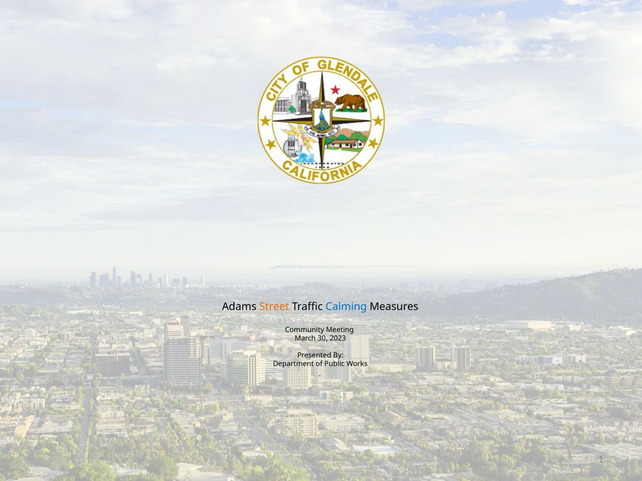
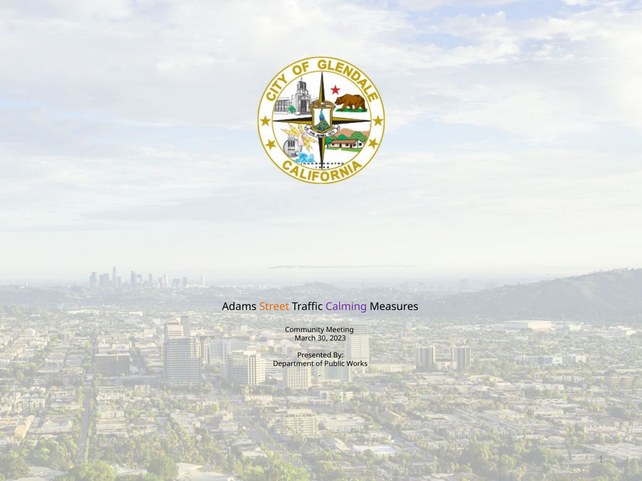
Calming colour: blue -> purple
